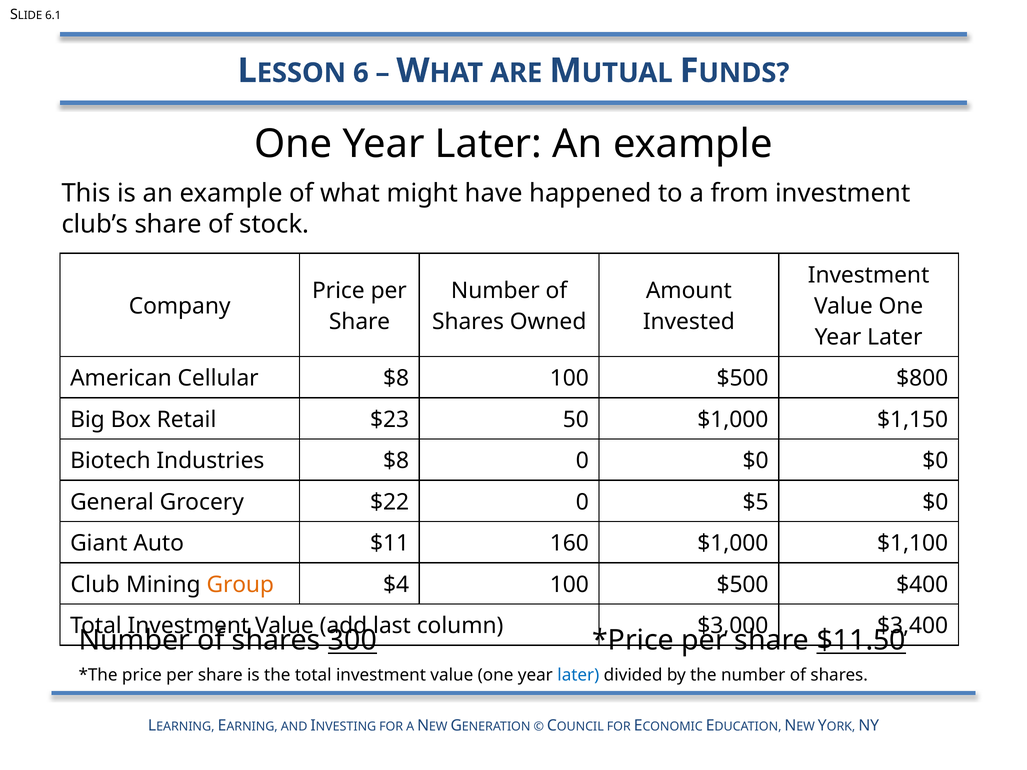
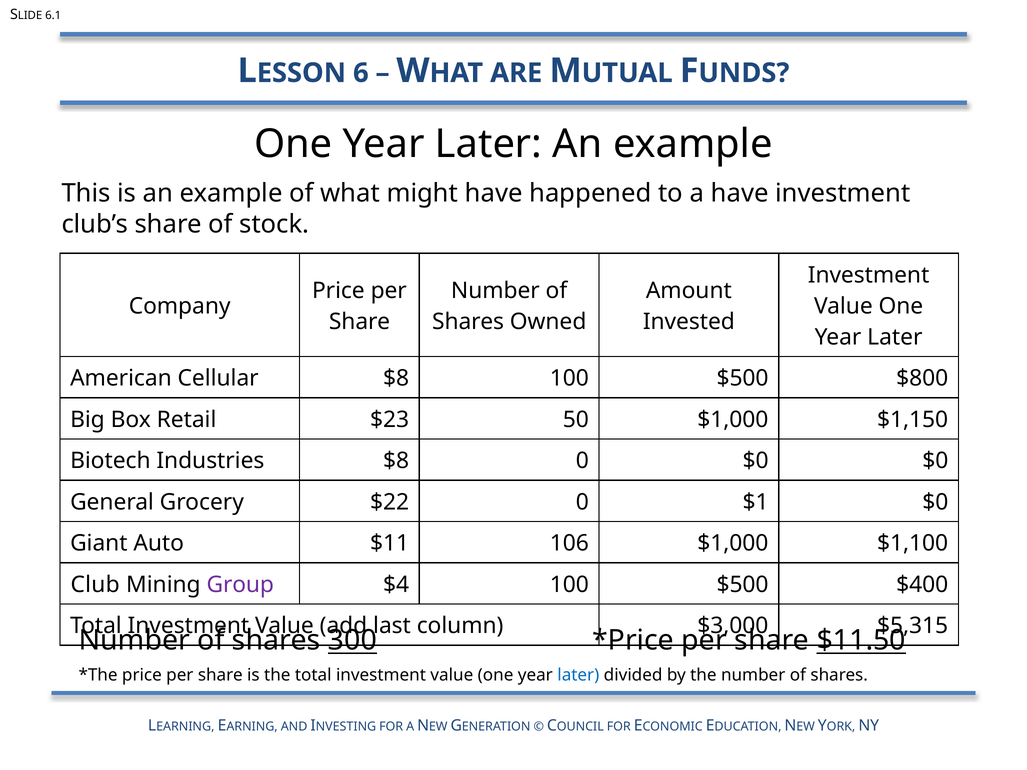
a from: from -> have
$5: $5 -> $1
160: 160 -> 106
Group colour: orange -> purple
$3,400: $3,400 -> $5,315
